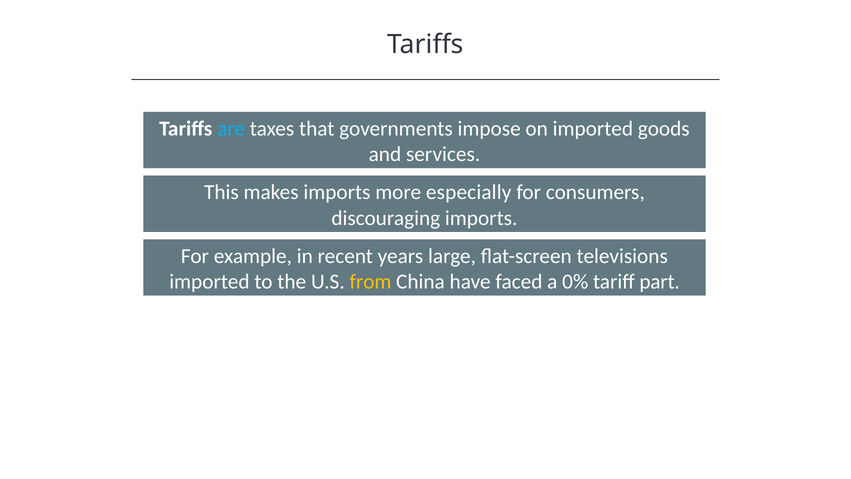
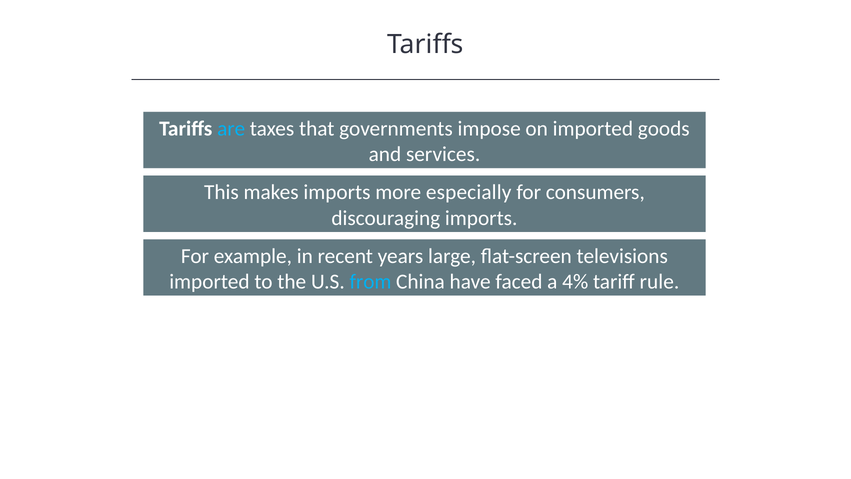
from colour: yellow -> light blue
0%: 0% -> 4%
part: part -> rule
